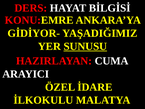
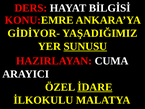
İDARE underline: none -> present
